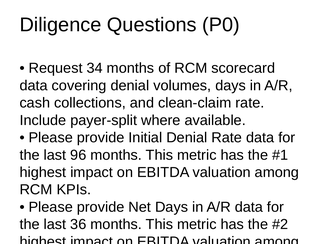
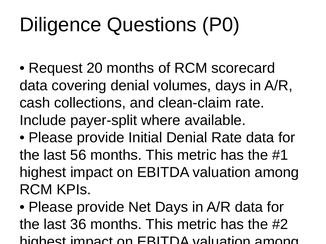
34: 34 -> 20
96: 96 -> 56
